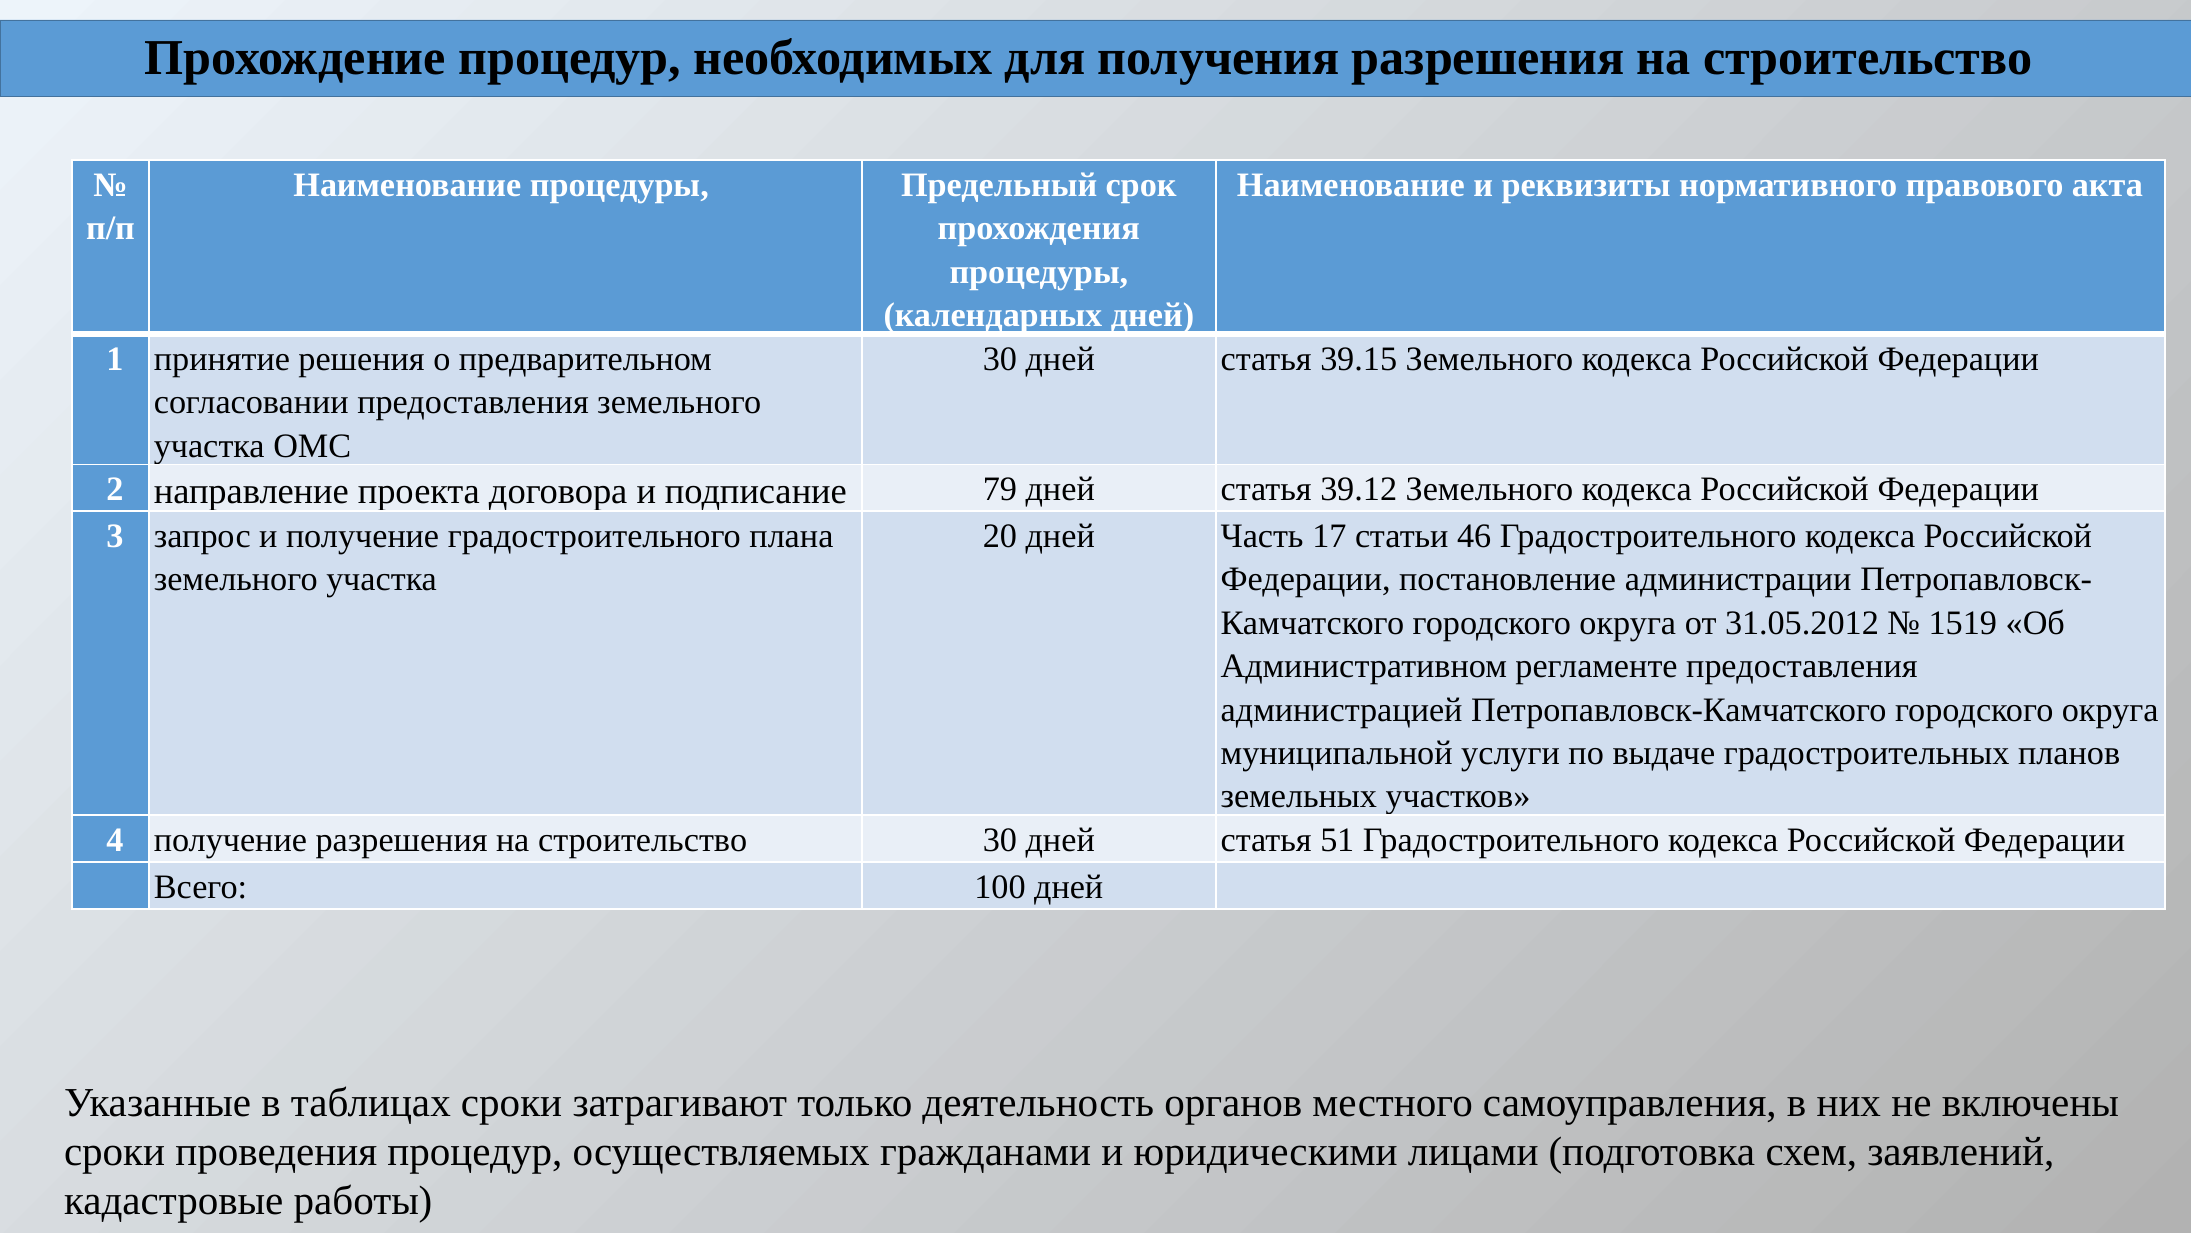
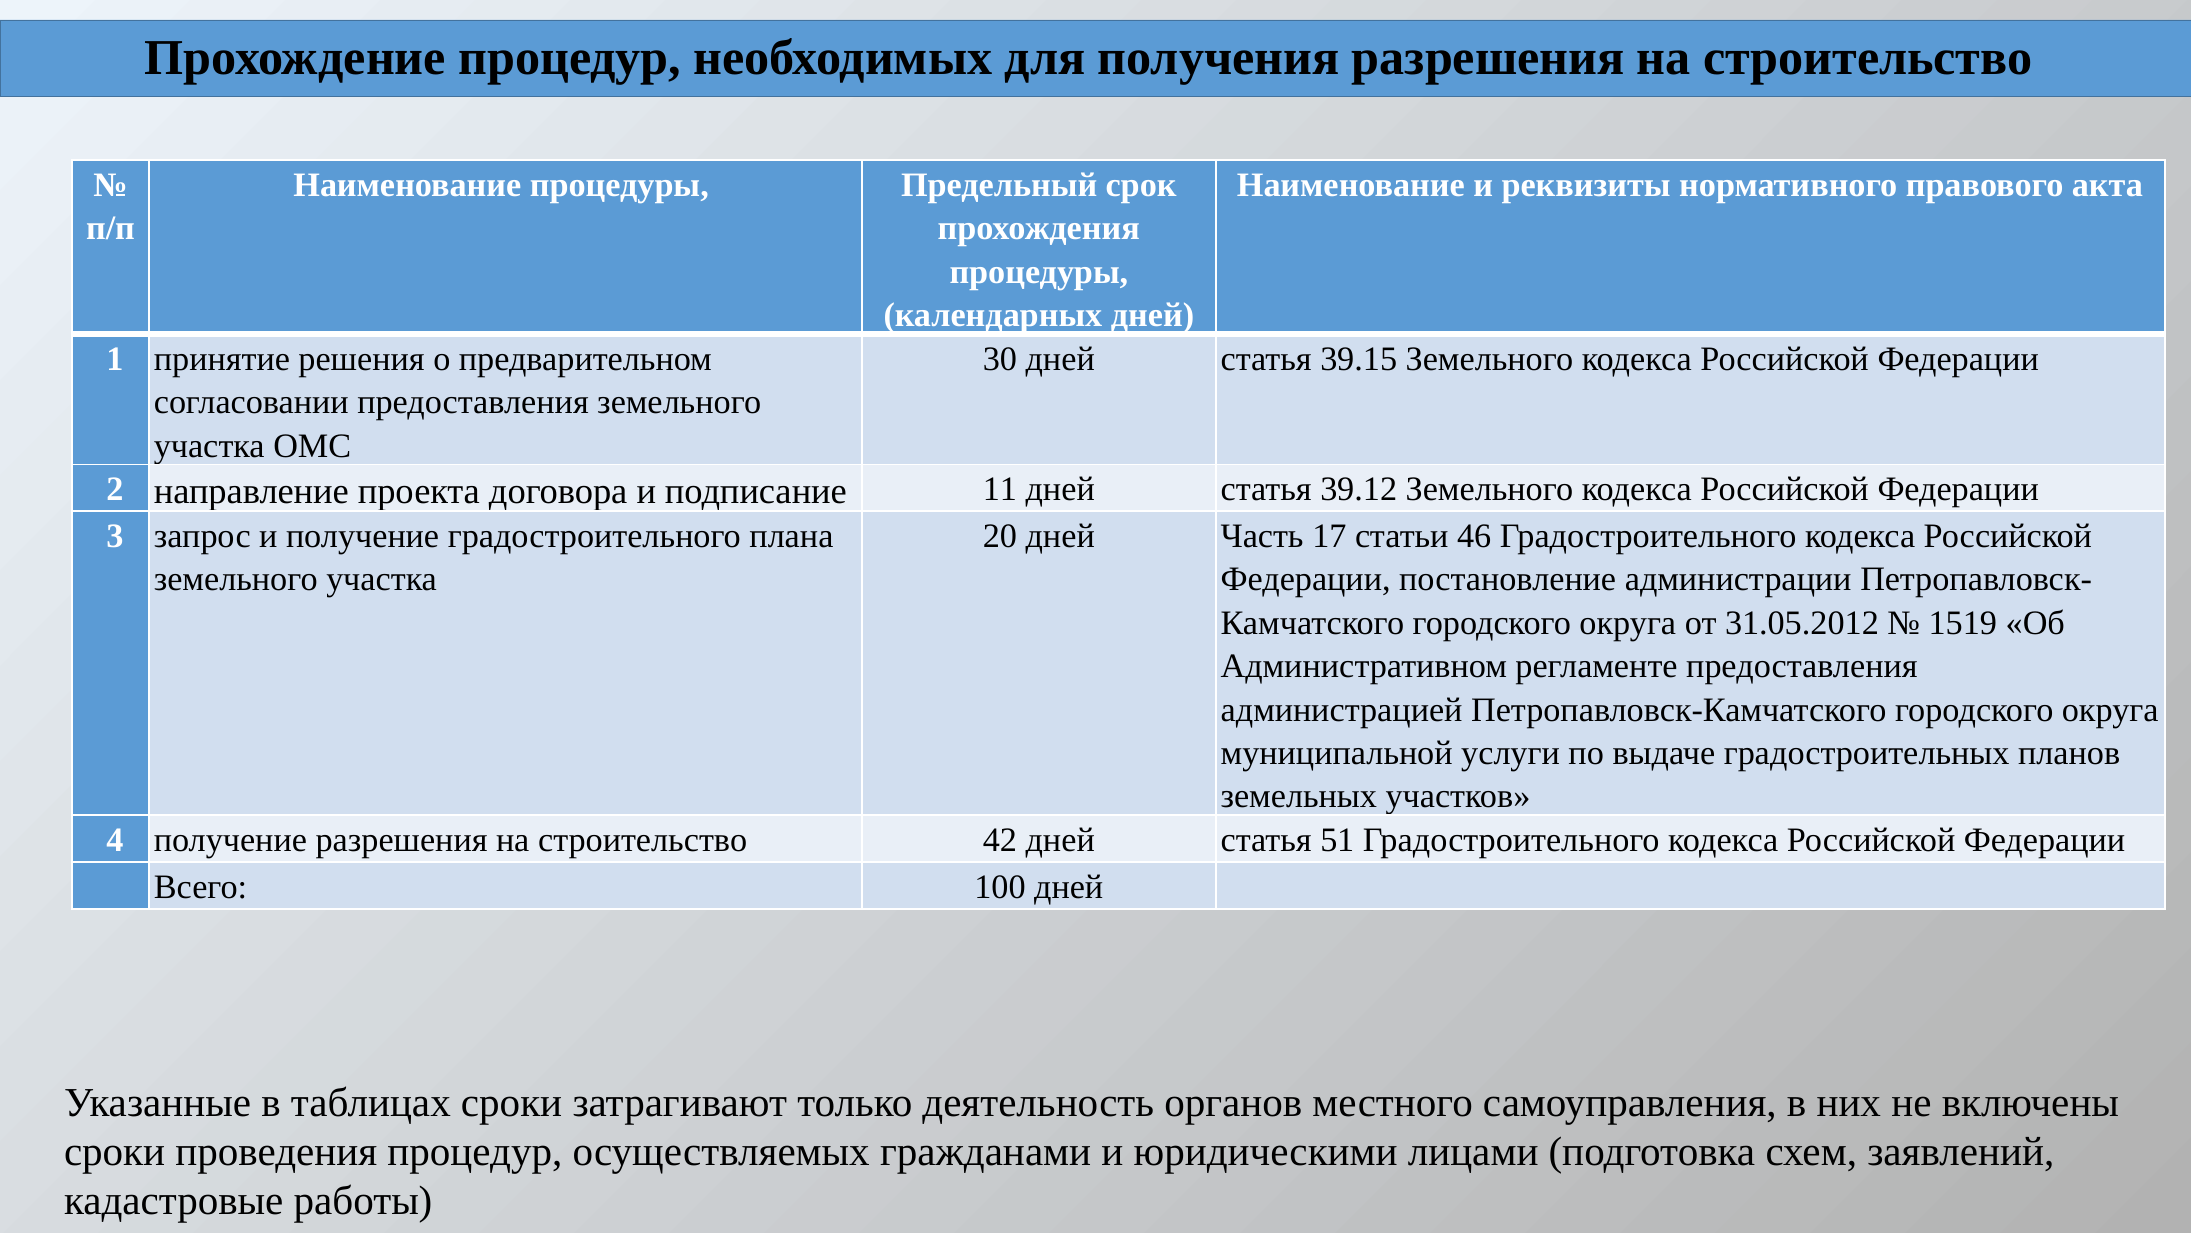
79: 79 -> 11
строительство 30: 30 -> 42
